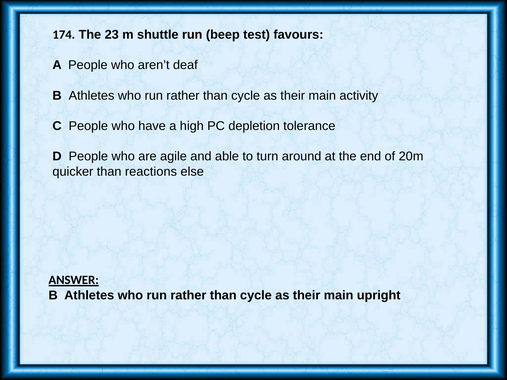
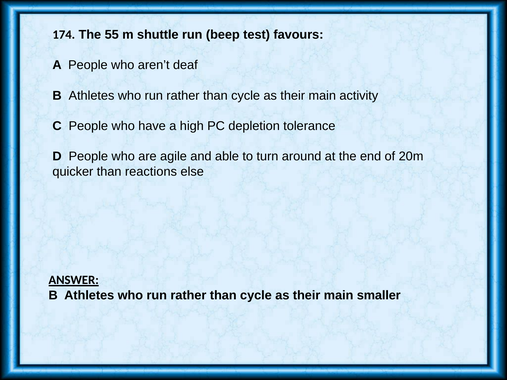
23: 23 -> 55
upright: upright -> smaller
